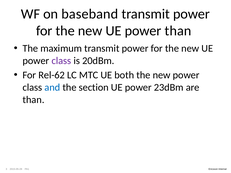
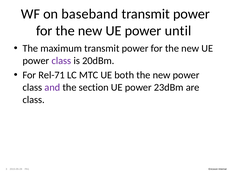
power than: than -> until
Rel-62: Rel-62 -> Rel-71
and colour: blue -> purple
than at (34, 100): than -> class
